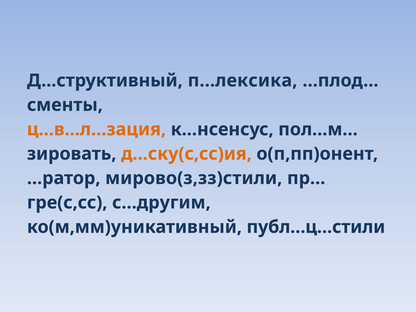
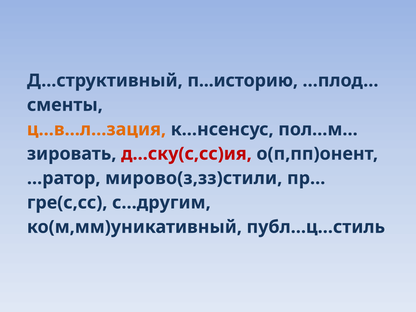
п...лексика: п...лексика -> п...историю
д…ску(с,сс)ия colour: orange -> red
публ…ц…стили: публ…ц…стили -> публ…ц…стиль
